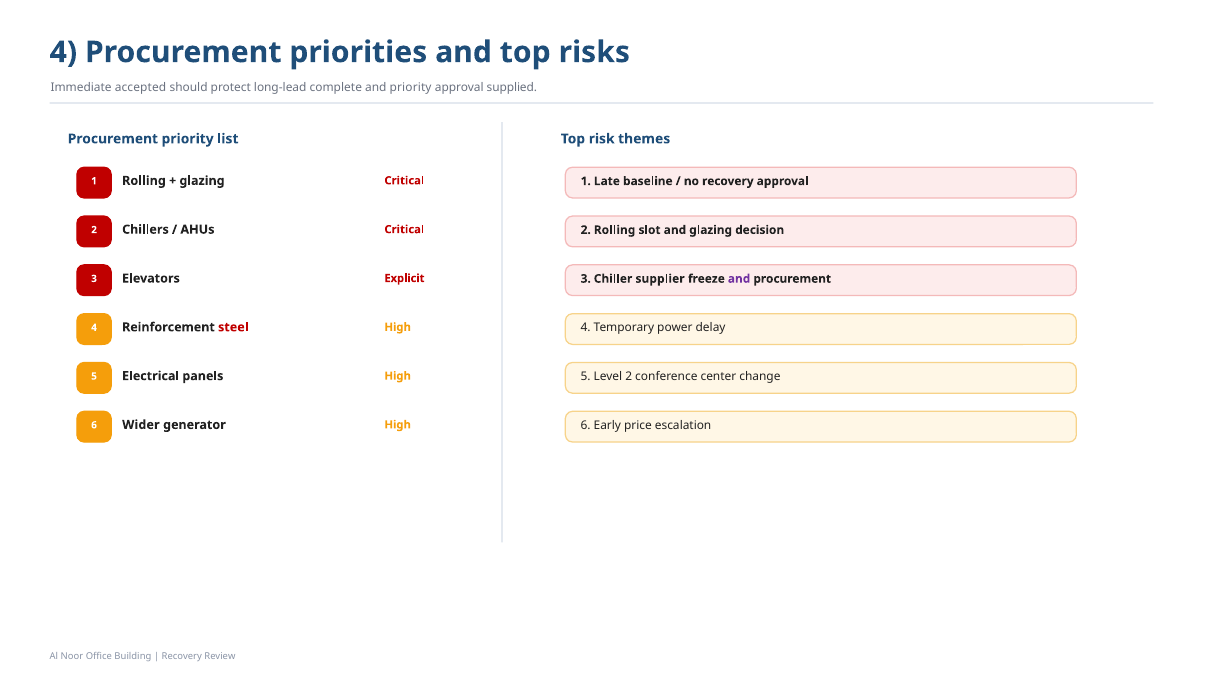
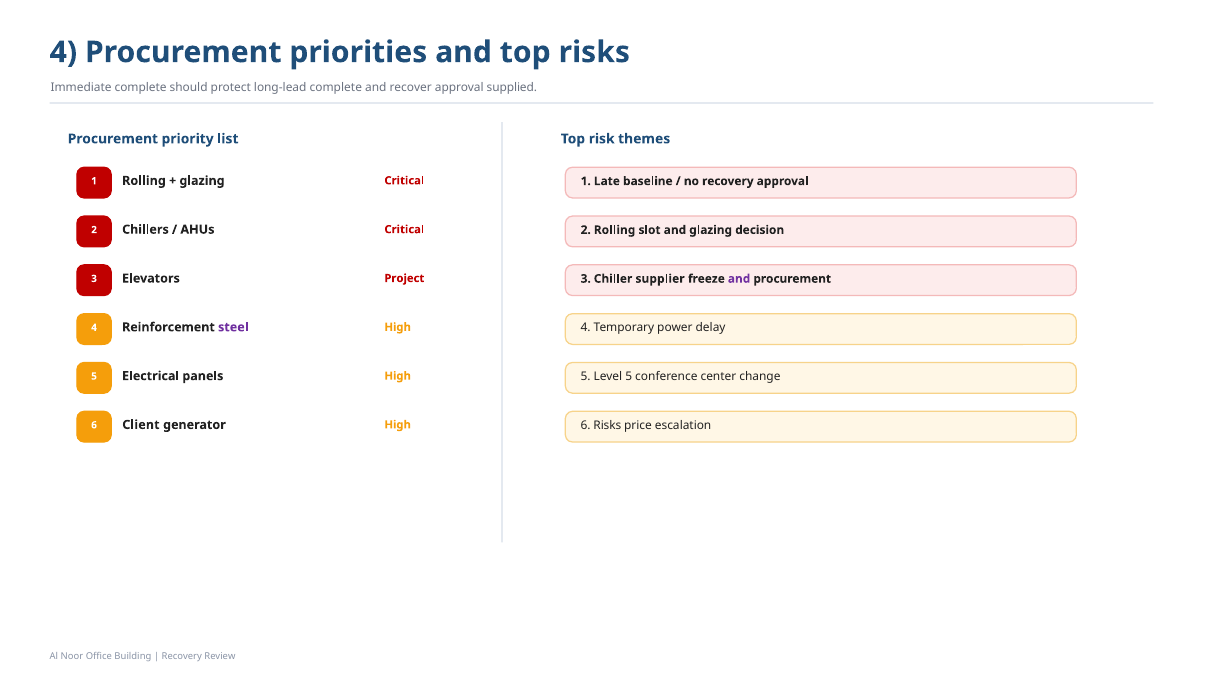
Immediate accepted: accepted -> complete
and priority: priority -> recover
Explicit: Explicit -> Project
steel colour: red -> purple
Level 2: 2 -> 5
6 Early: Early -> Risks
Wider: Wider -> Client
